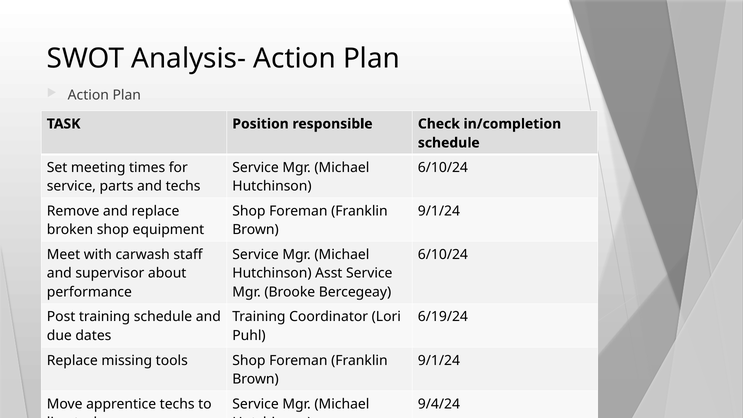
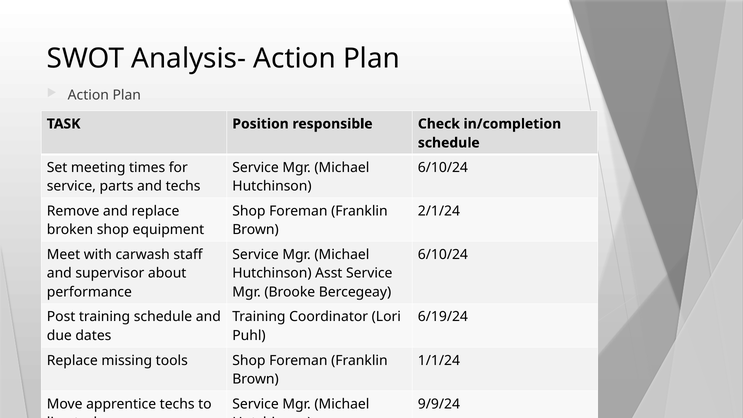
9/1/24 at (439, 211): 9/1/24 -> 2/1/24
9/1/24 at (439, 360): 9/1/24 -> 1/1/24
9/4/24: 9/4/24 -> 9/9/24
